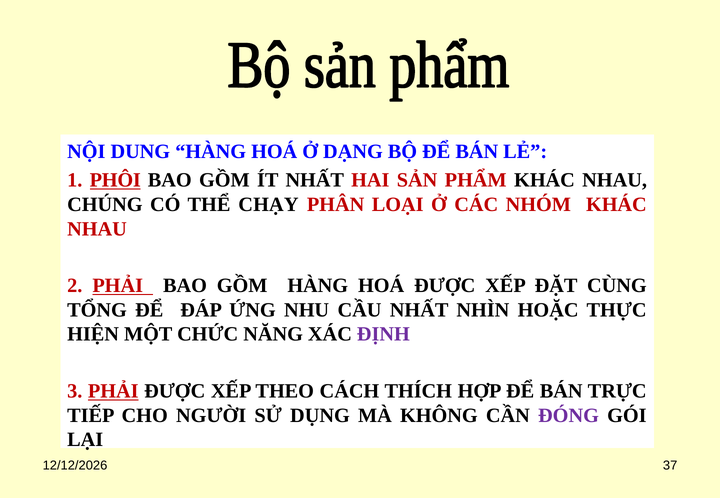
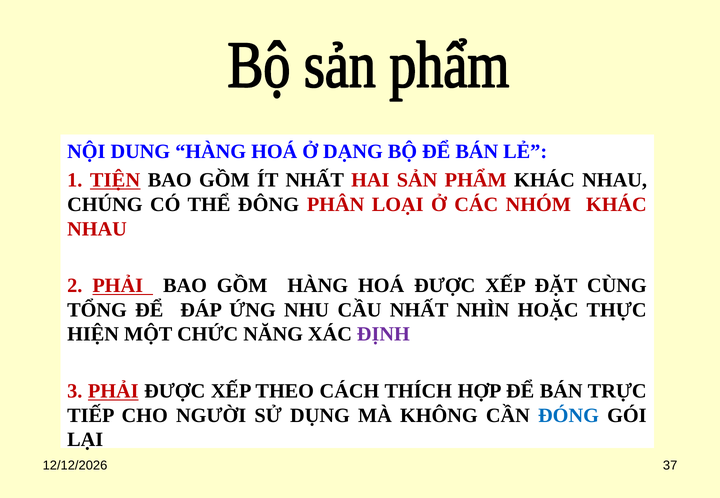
PHÔI: PHÔI -> TIỆN
CHẠY: CHẠY -> ĐÔNG
ĐÓNG colour: purple -> blue
